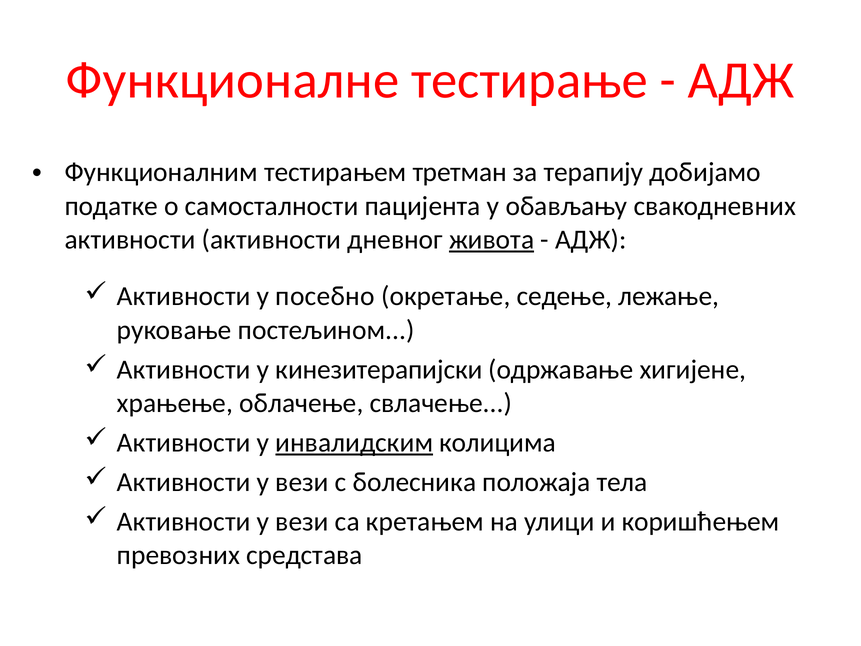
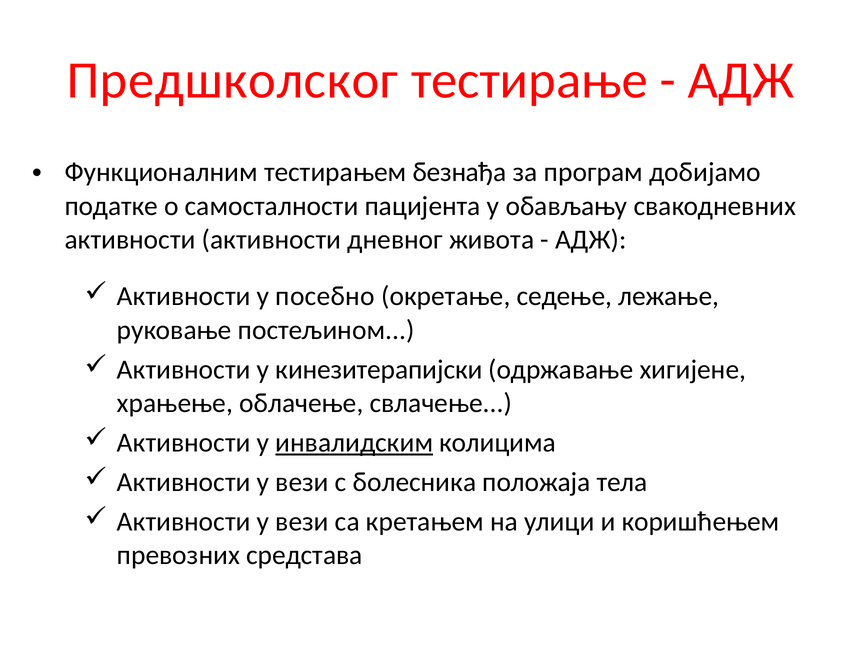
Функционалне: Функционалне -> Предшколског
третман: третман -> безнађа
терапију: терапију -> програм
живота underline: present -> none
